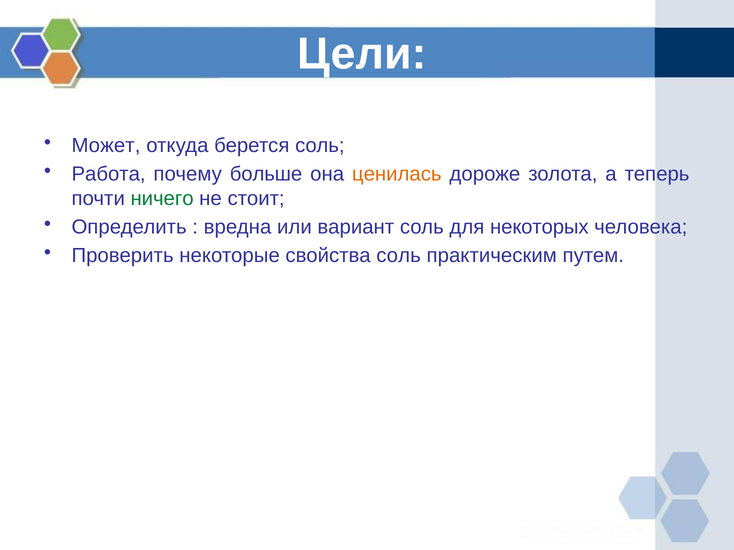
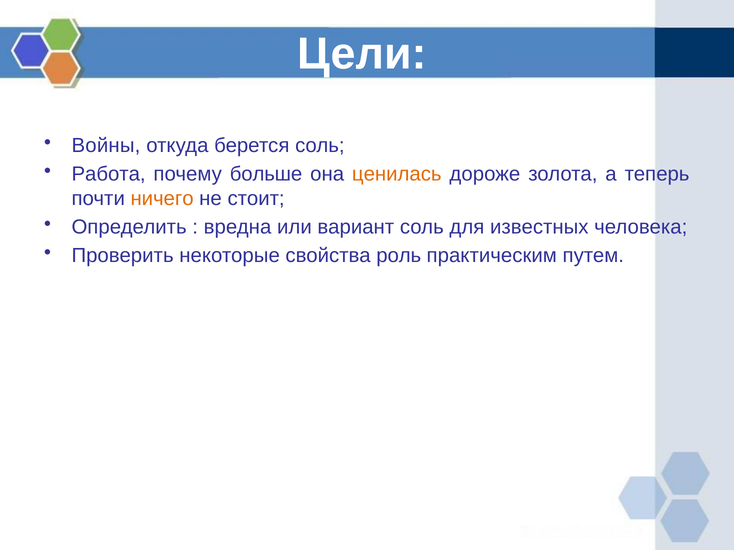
Может: Может -> Войны
ничего colour: green -> orange
некоторых: некоторых -> известных
свойства соль: соль -> роль
